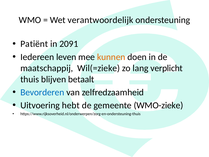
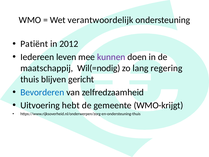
2091: 2091 -> 2012
kunnen colour: orange -> purple
Wil(=zieke: Wil(=zieke -> Wil(=nodig
verplicht: verplicht -> regering
betaalt: betaalt -> gericht
WMO-zieke: WMO-zieke -> WMO-krijgt
